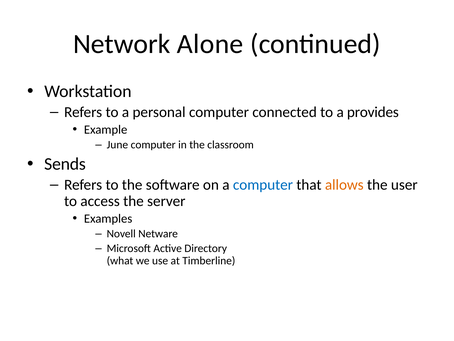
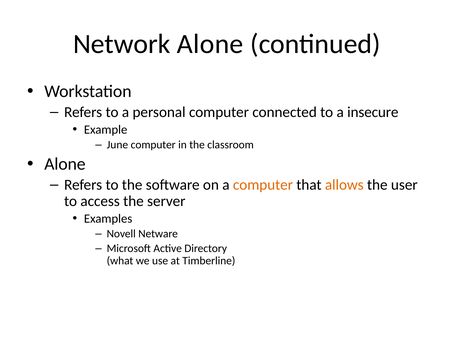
provides: provides -> insecure
Sends at (65, 164): Sends -> Alone
computer at (263, 184) colour: blue -> orange
